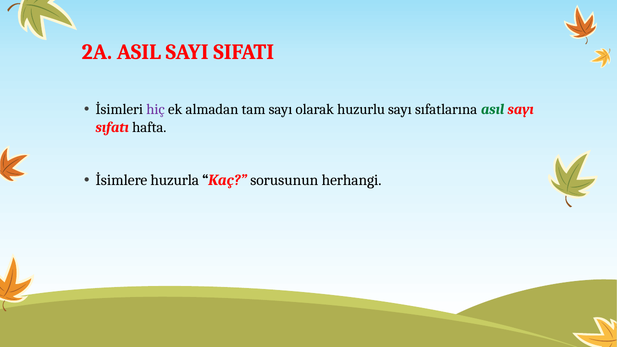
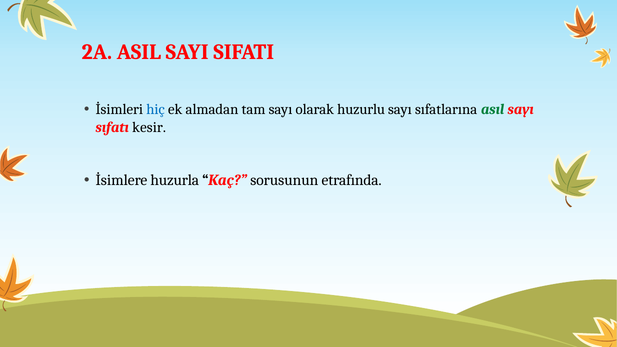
hiç colour: purple -> blue
hafta: hafta -> kesir
herhangi: herhangi -> etrafında
